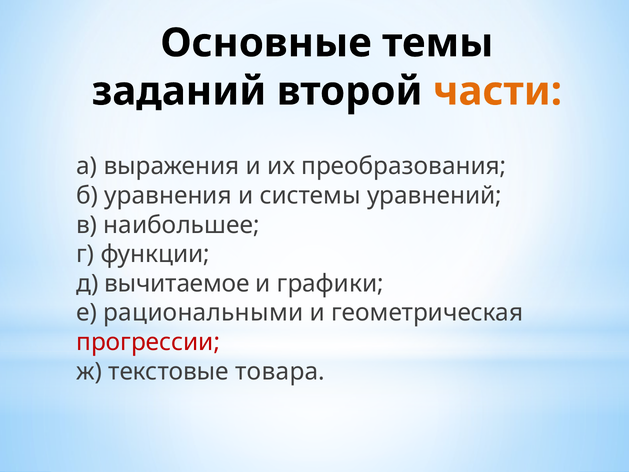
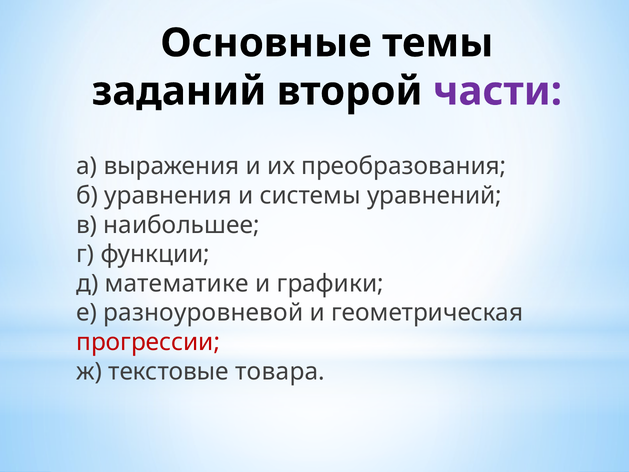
части colour: orange -> purple
вычитаемое: вычитаемое -> математике
рациональными: рациональными -> разноуровневой
